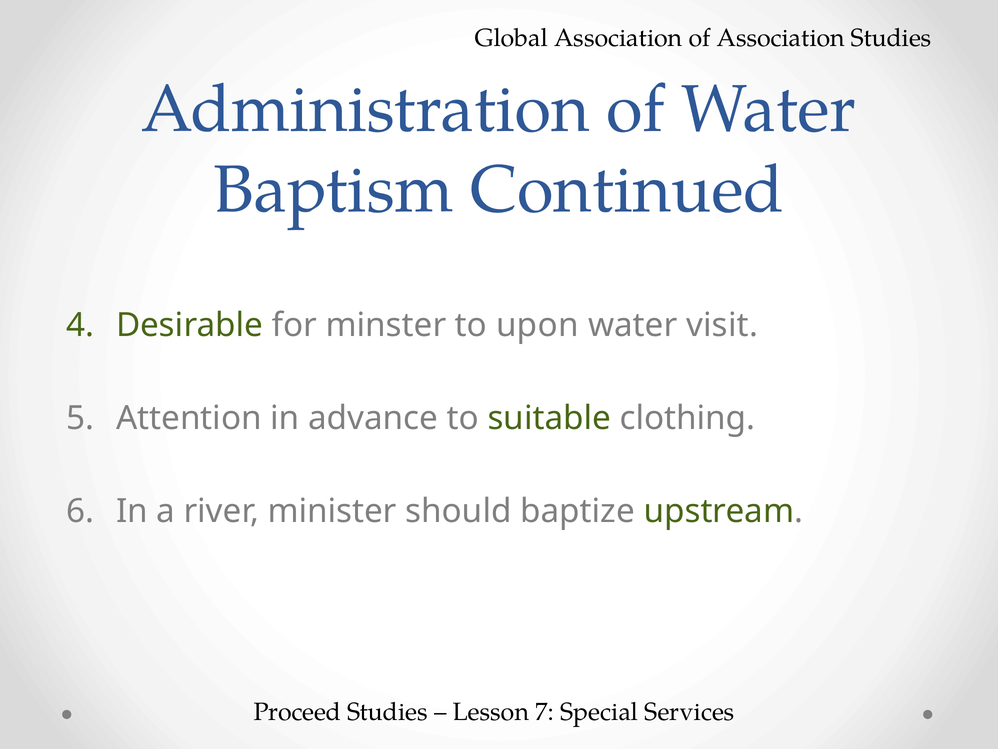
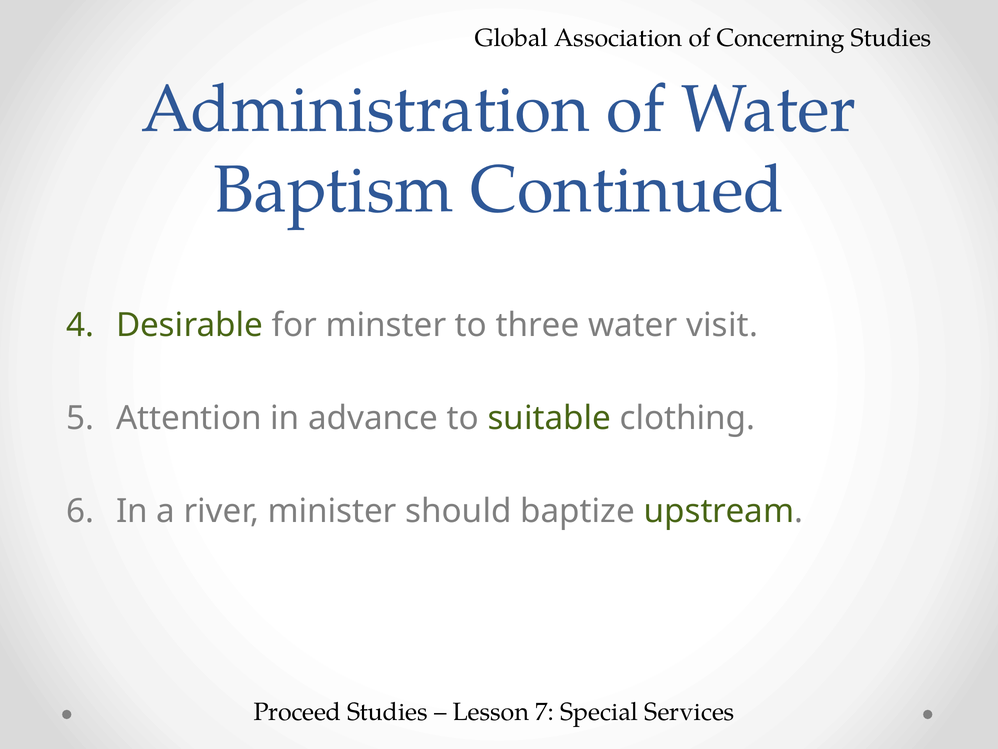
of Association: Association -> Concerning
upon: upon -> three
